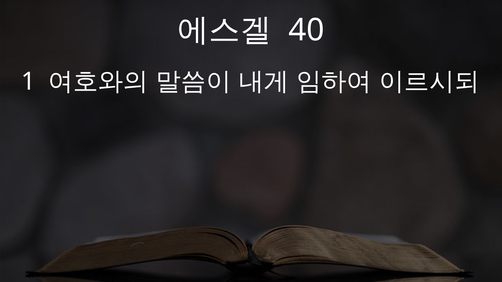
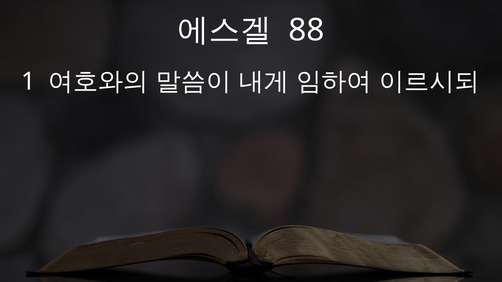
40: 40 -> 88
